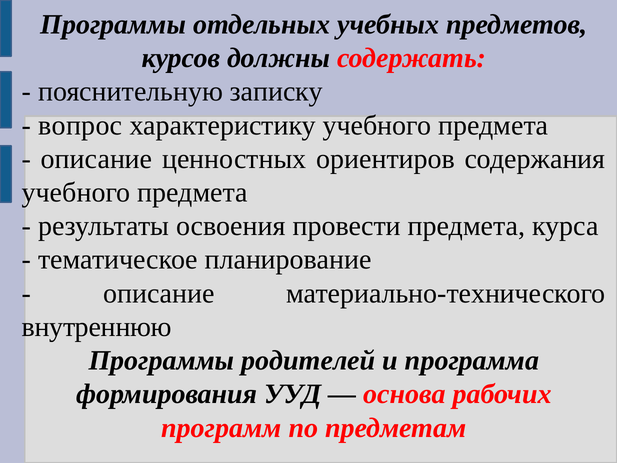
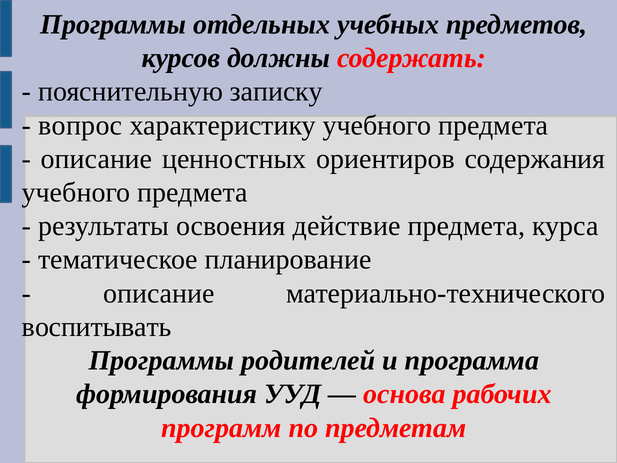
провести: провести -> действие
внутреннюю: внутреннюю -> воспитывать
